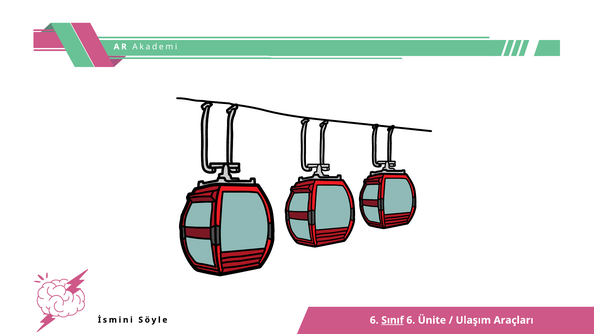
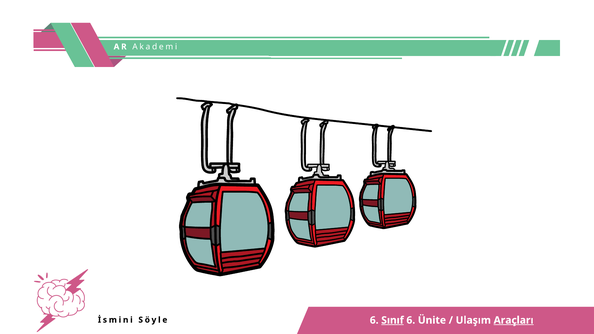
Araçları underline: none -> present
